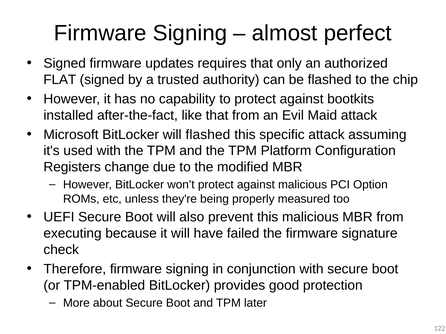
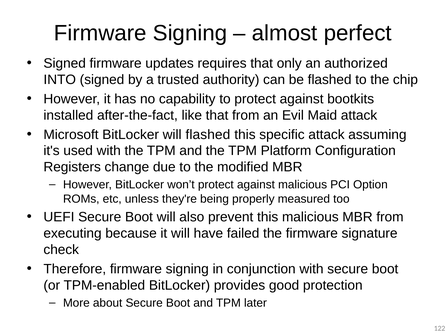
FLAT: FLAT -> INTO
